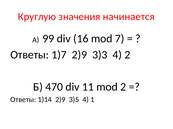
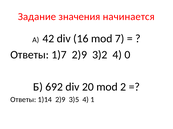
Круглую: Круглую -> Задание
99: 99 -> 42
3)3: 3)3 -> 3)2
4 2: 2 -> 0
470: 470 -> 692
11: 11 -> 20
